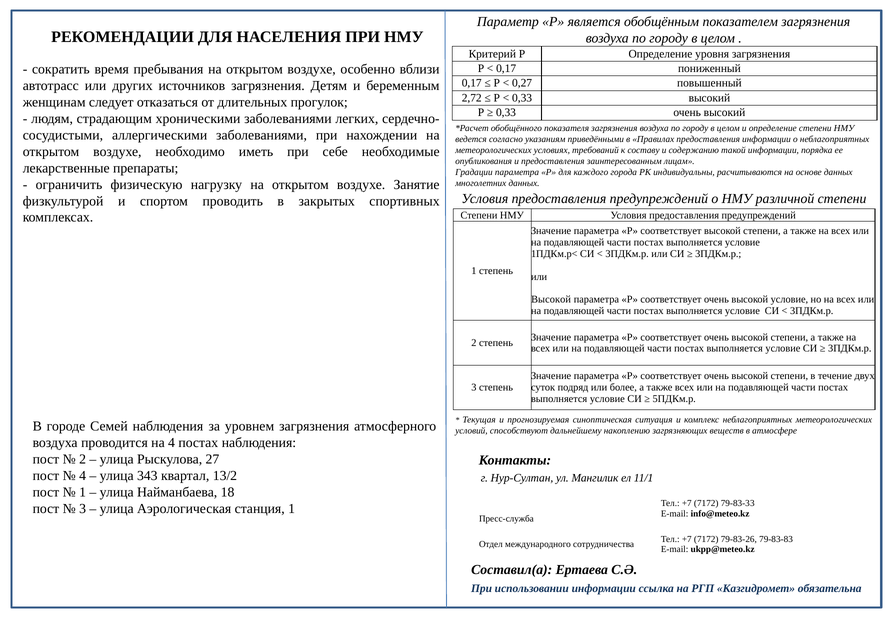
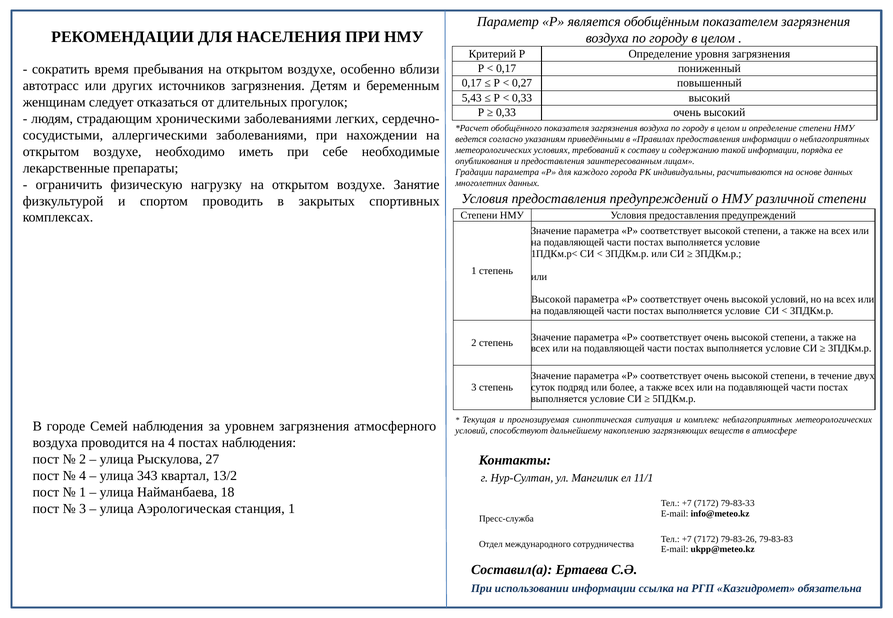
2,72: 2,72 -> 5,43
высокой условие: условие -> условий
